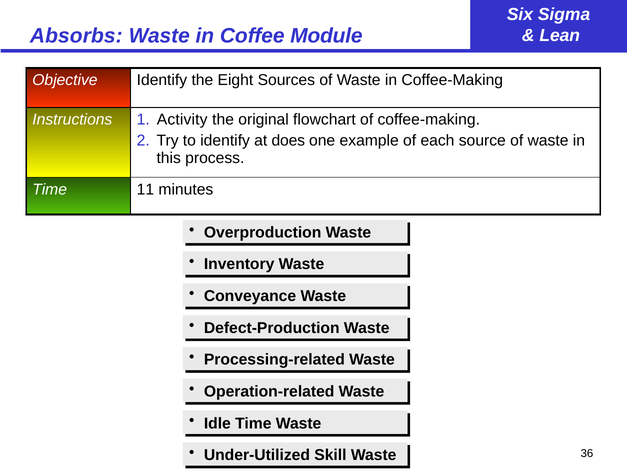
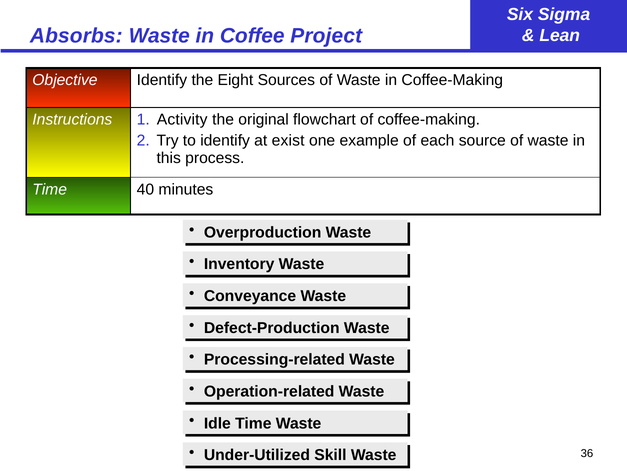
Module: Module -> Project
does: does -> exist
11: 11 -> 40
